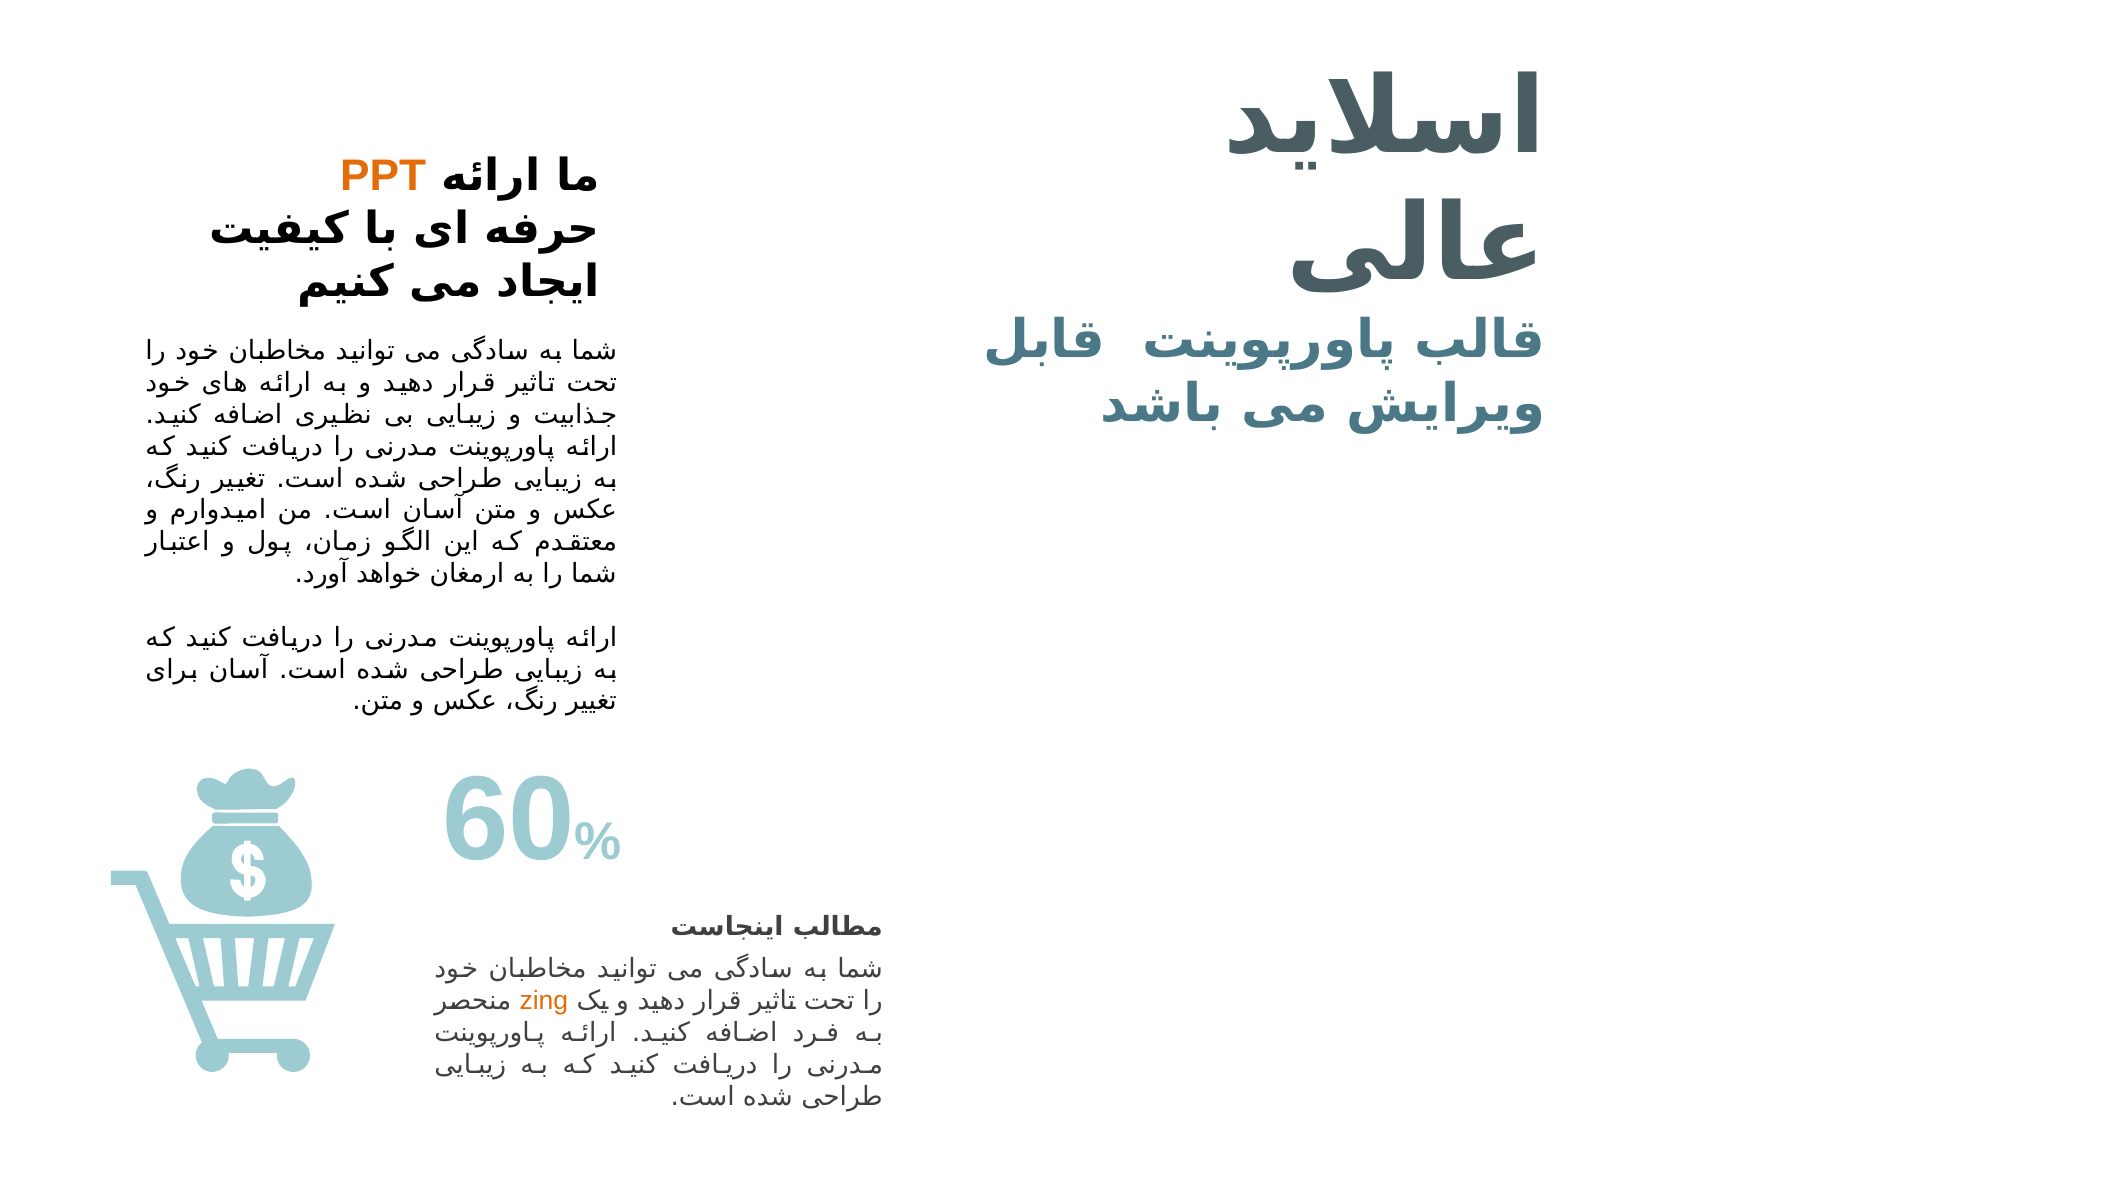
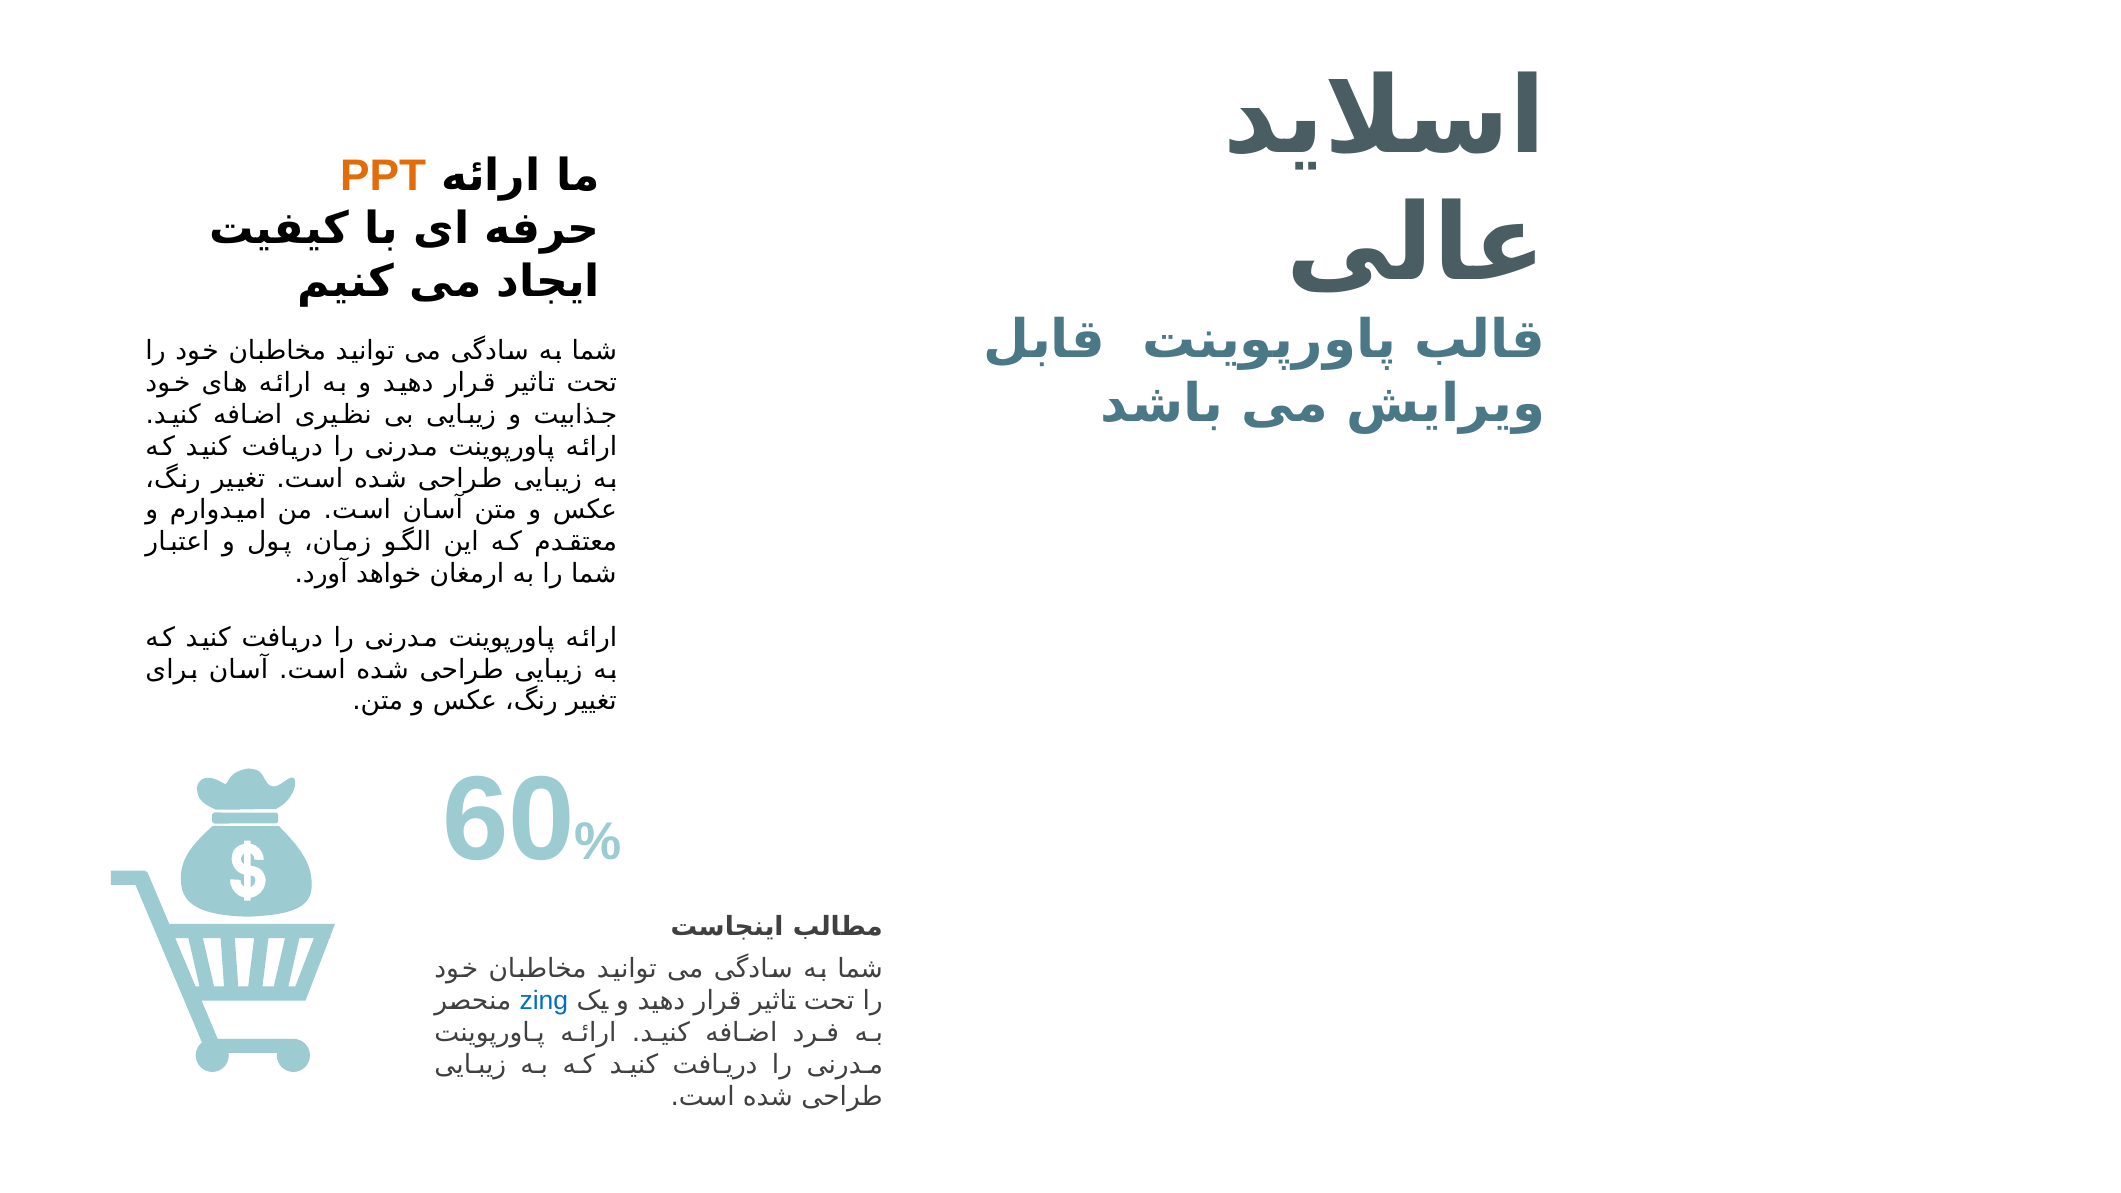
zing colour: orange -> blue
